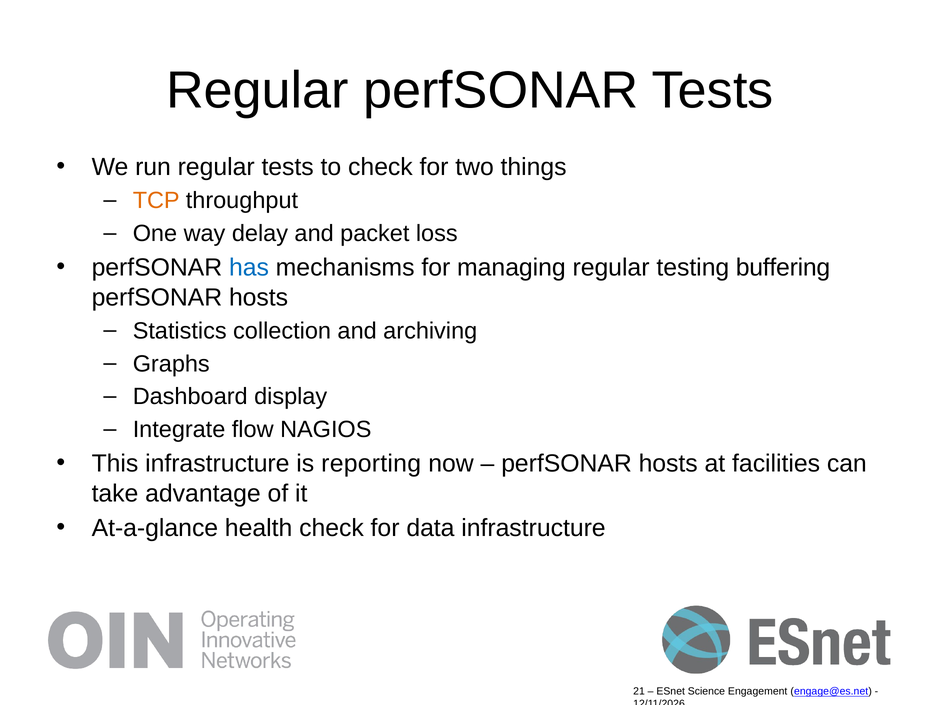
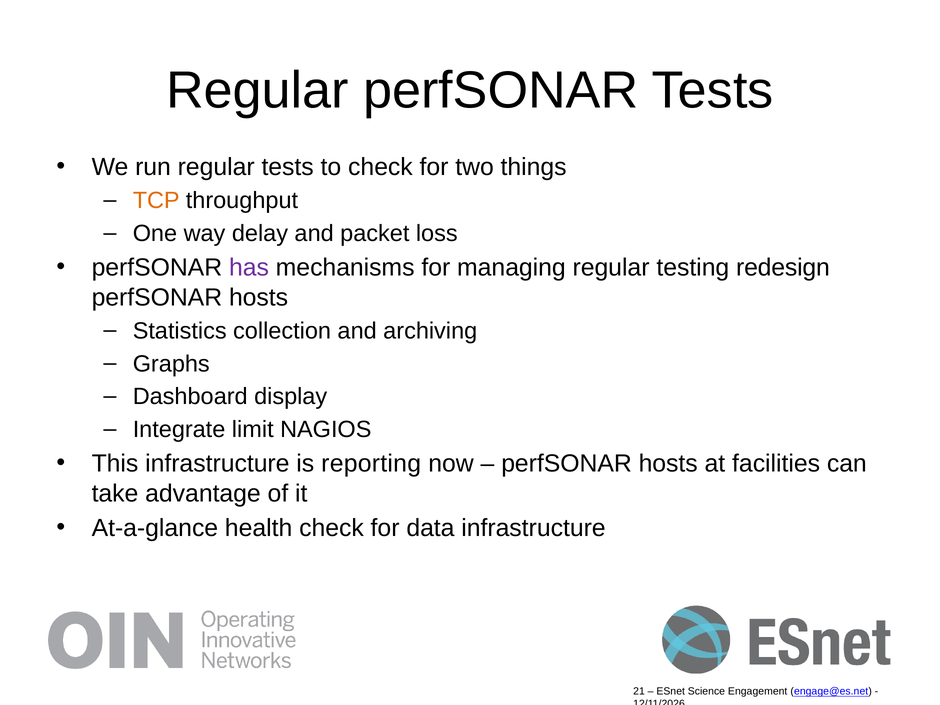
has colour: blue -> purple
buffering: buffering -> redesign
flow: flow -> limit
